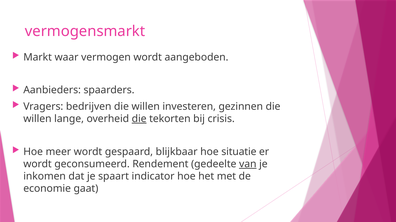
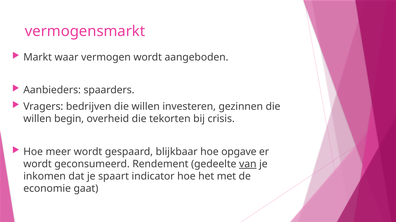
lange: lange -> begin
die at (139, 119) underline: present -> none
situatie: situatie -> opgave
